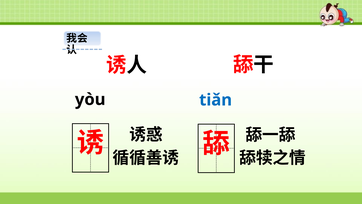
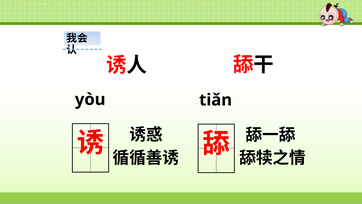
tiǎn colour: blue -> black
